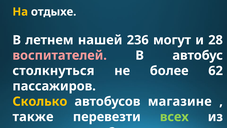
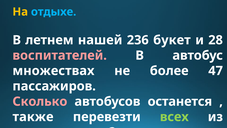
отдыхе colour: white -> light blue
могут: могут -> букет
столкнуться: столкнуться -> множествах
62: 62 -> 47
Сколько colour: yellow -> pink
магазине: магазине -> останется
